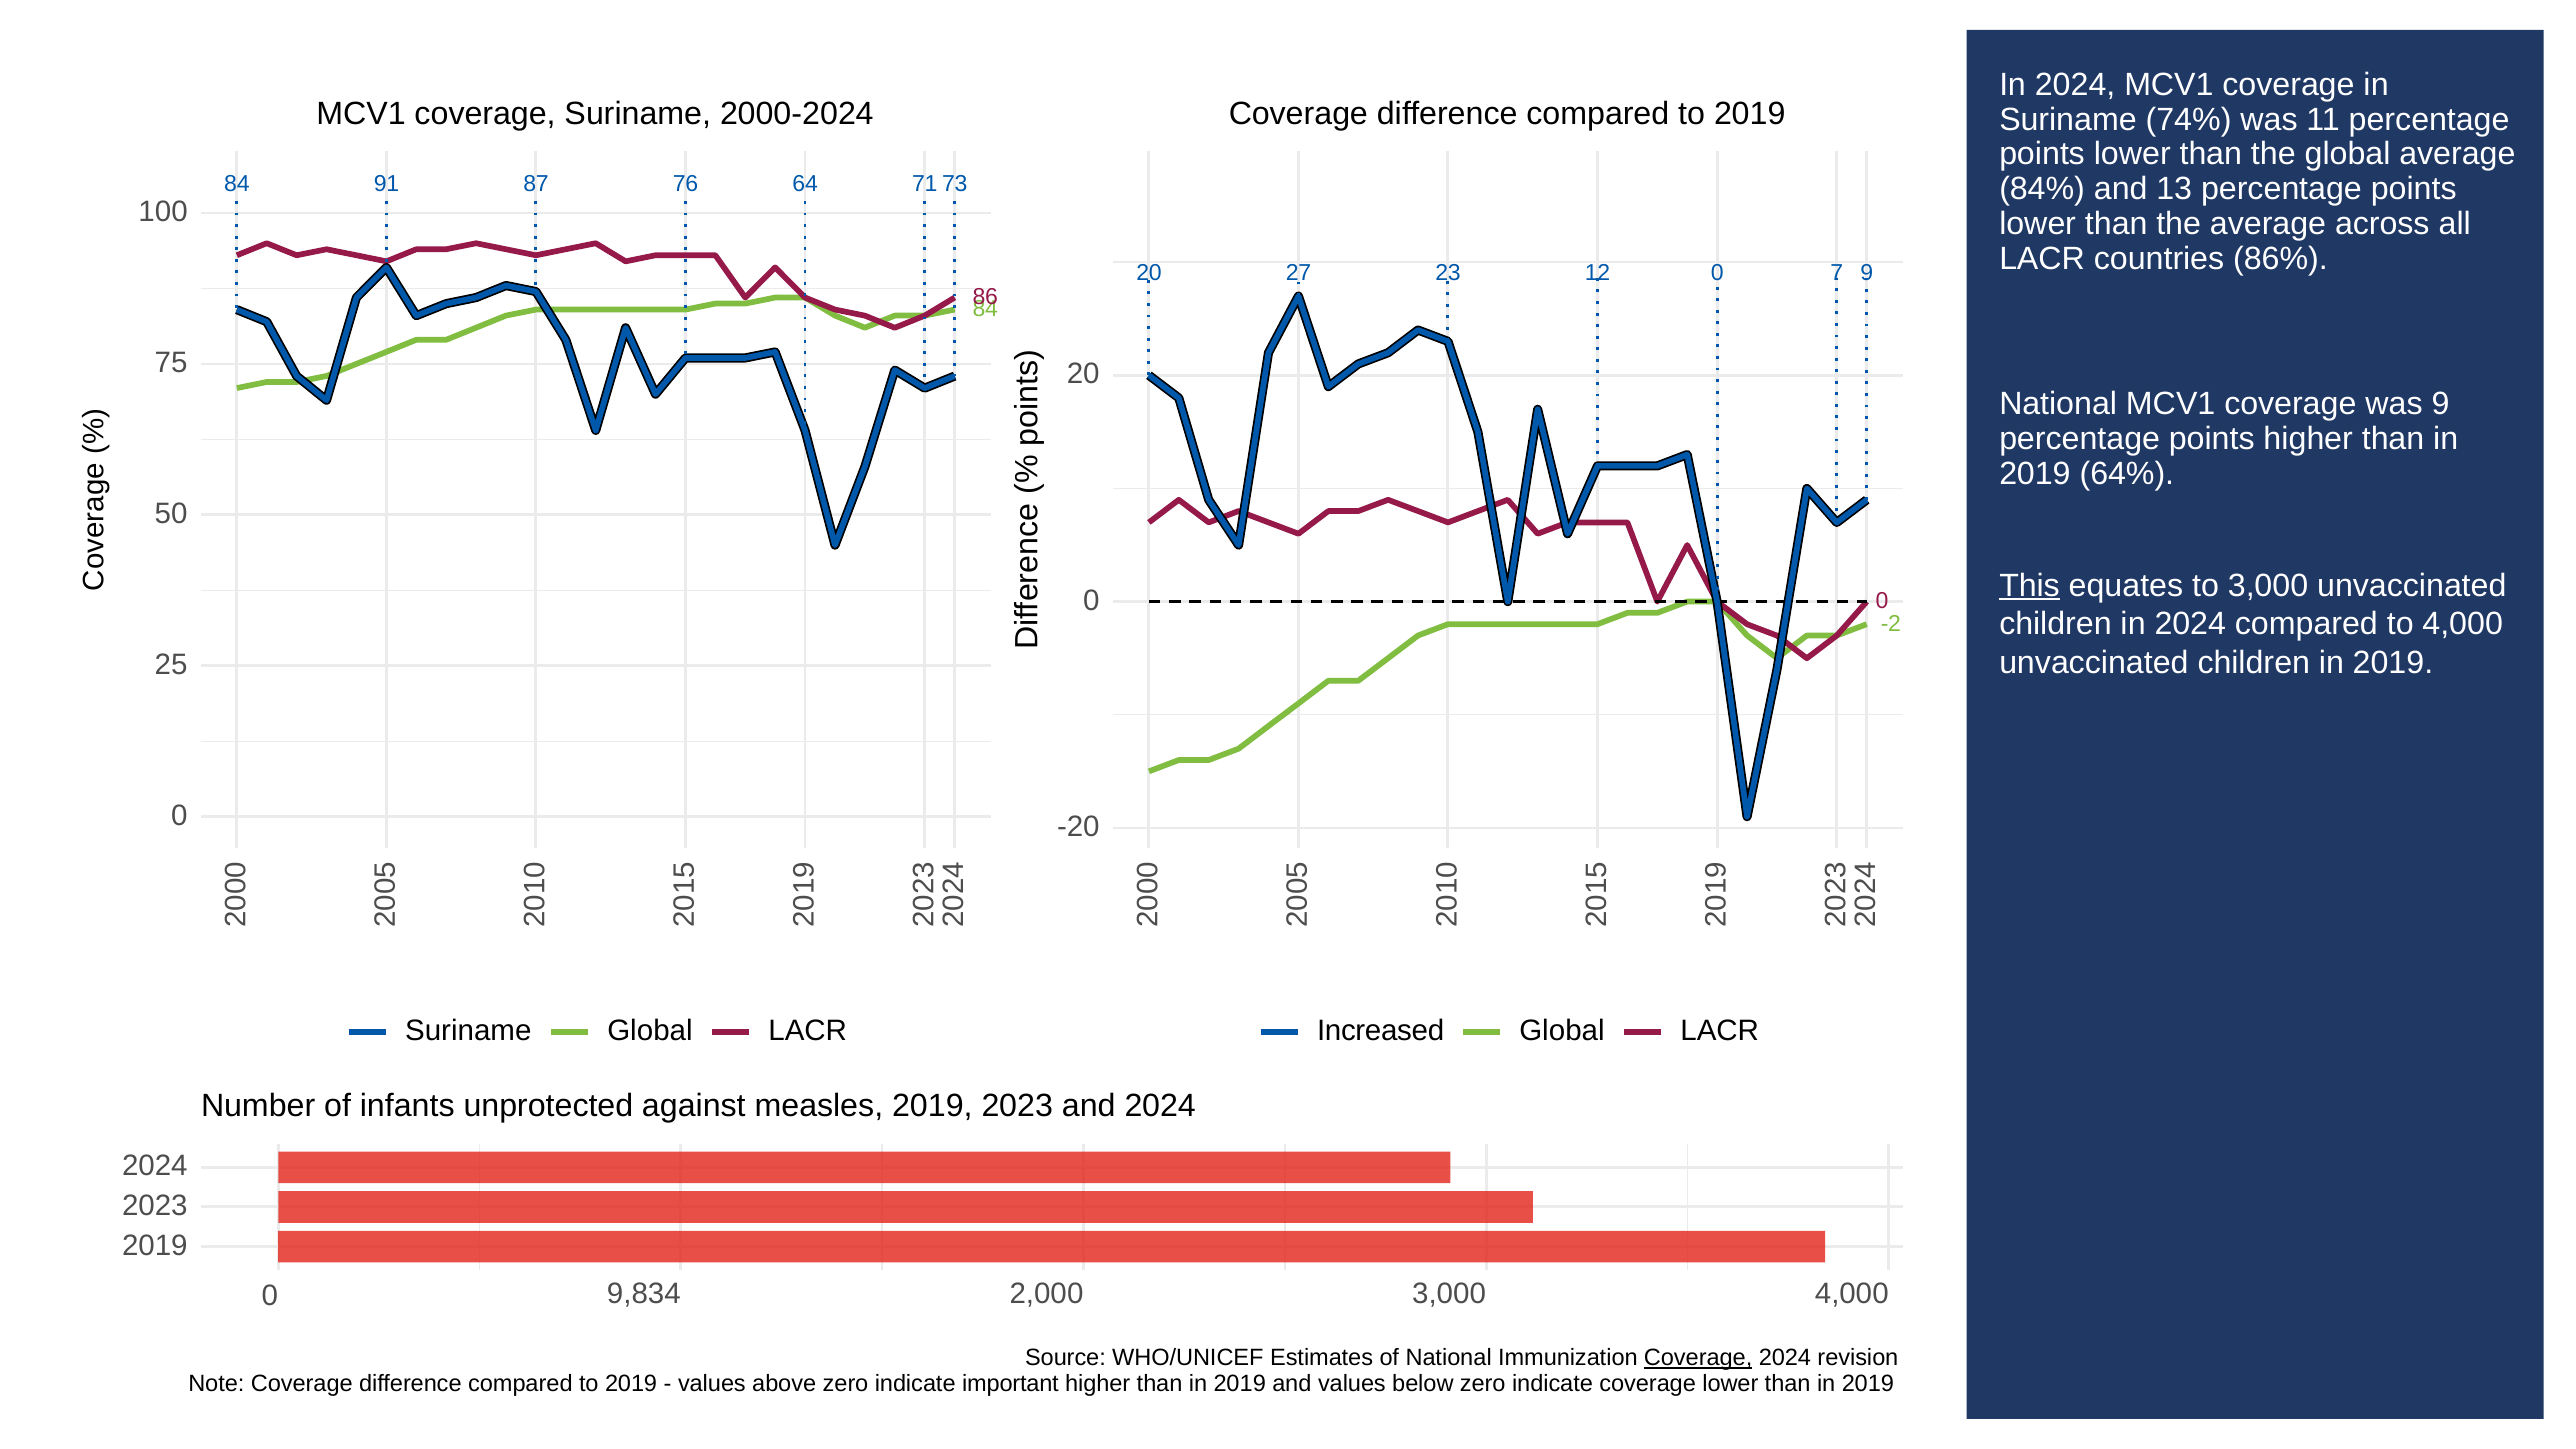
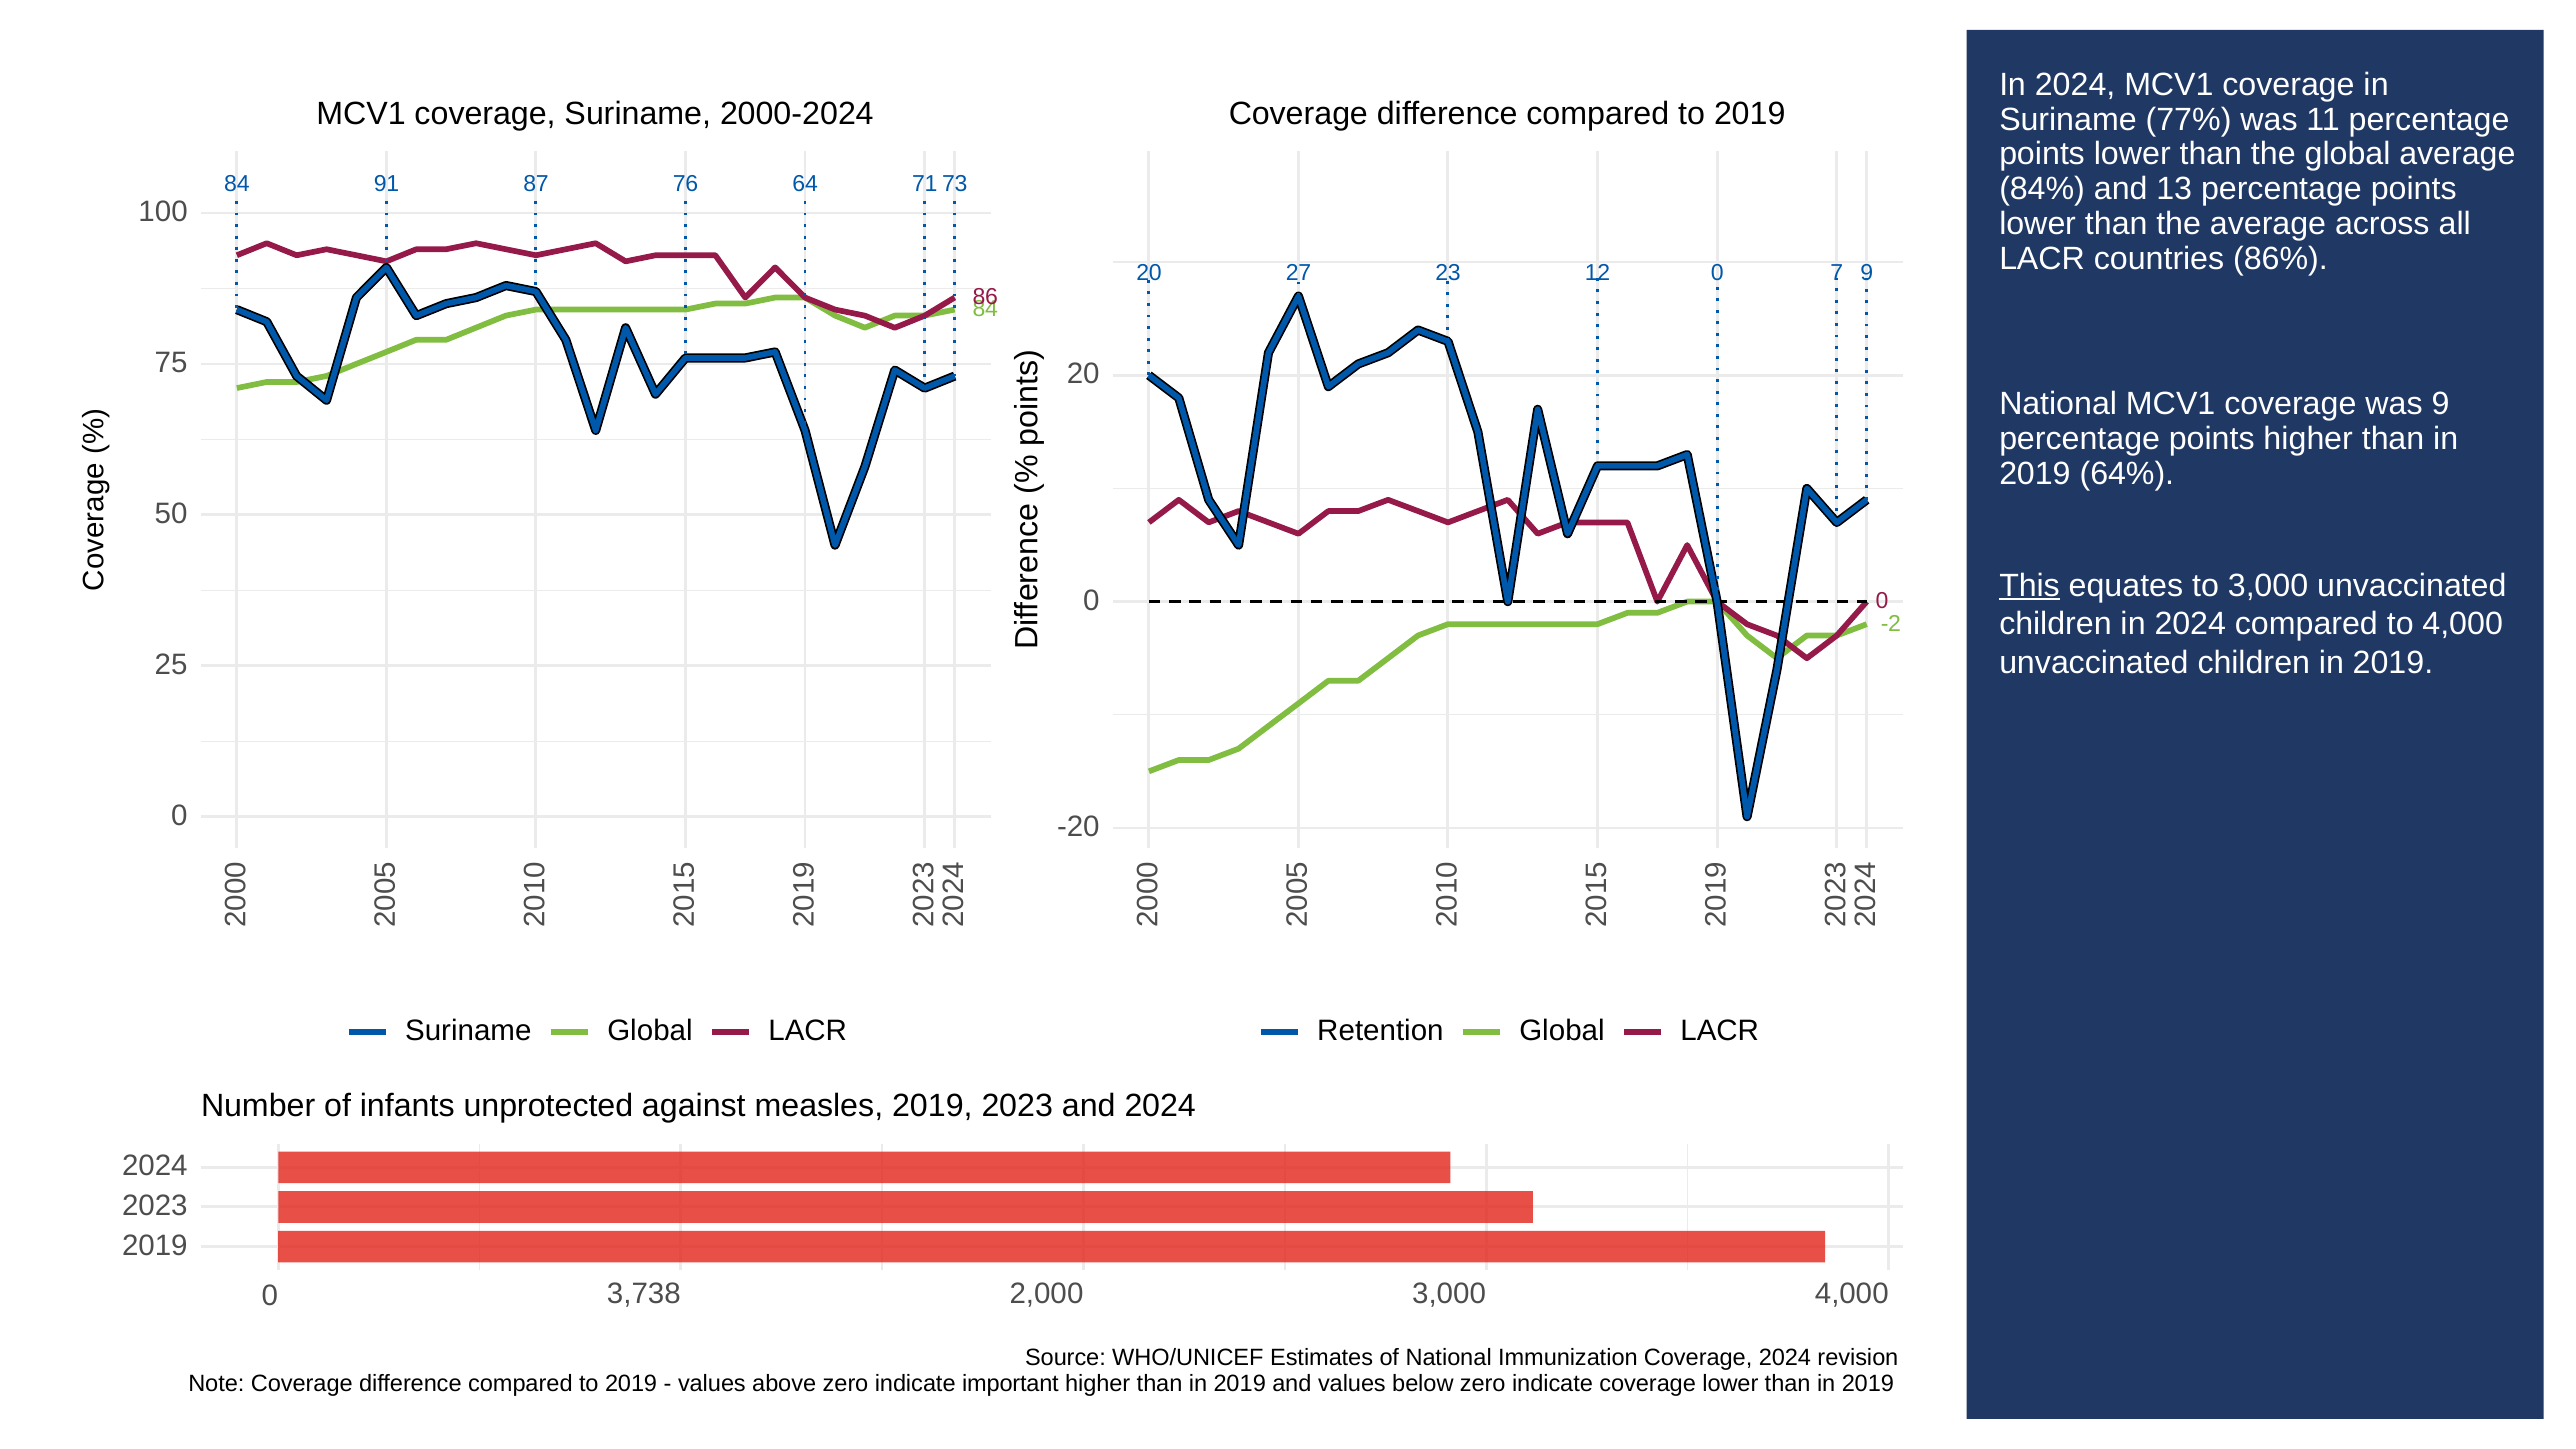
74%: 74% -> 77%
Increased: Increased -> Retention
9,834: 9,834 -> 3,738
Coverage at (1698, 1358) underline: present -> none
